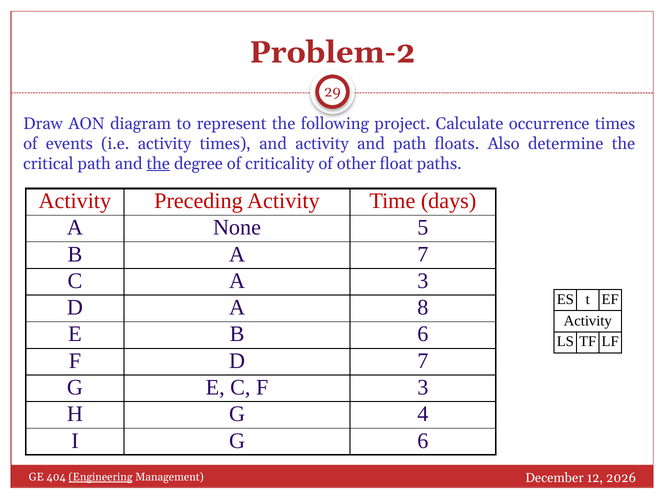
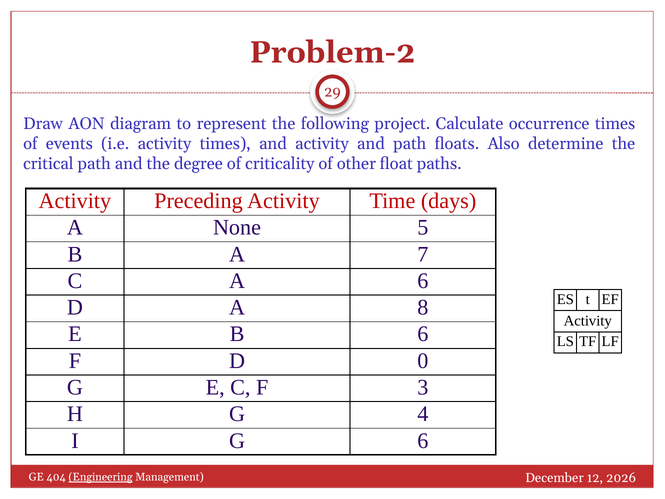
the at (158, 164) underline: present -> none
A 3: 3 -> 6
D 7: 7 -> 0
